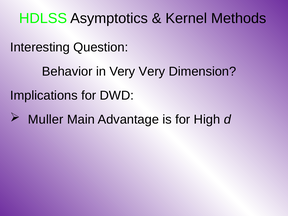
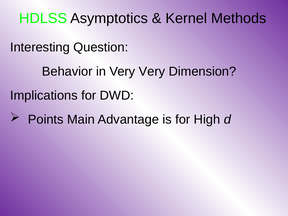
Muller: Muller -> Points
